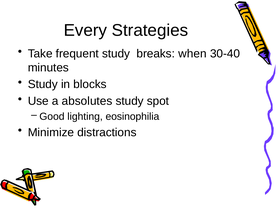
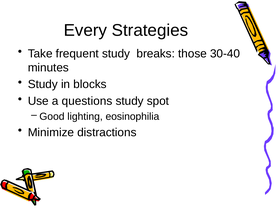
when: when -> those
absolutes: absolutes -> questions
